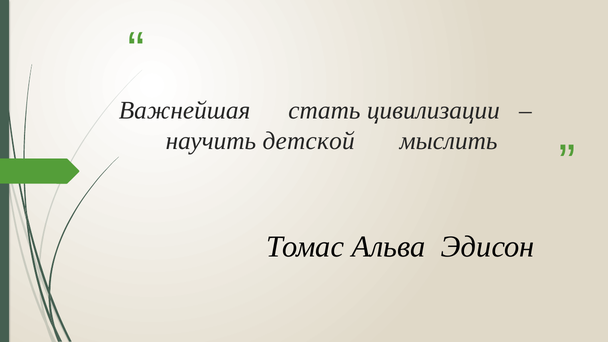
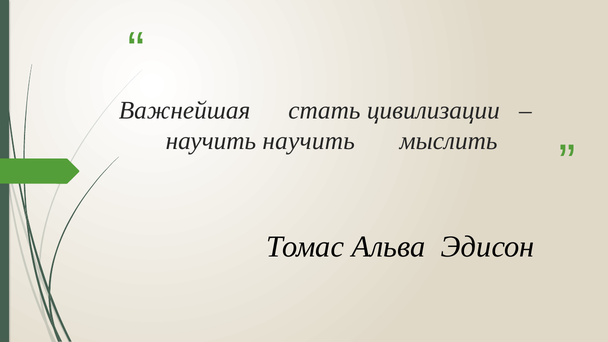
научить детской: детской -> научить
